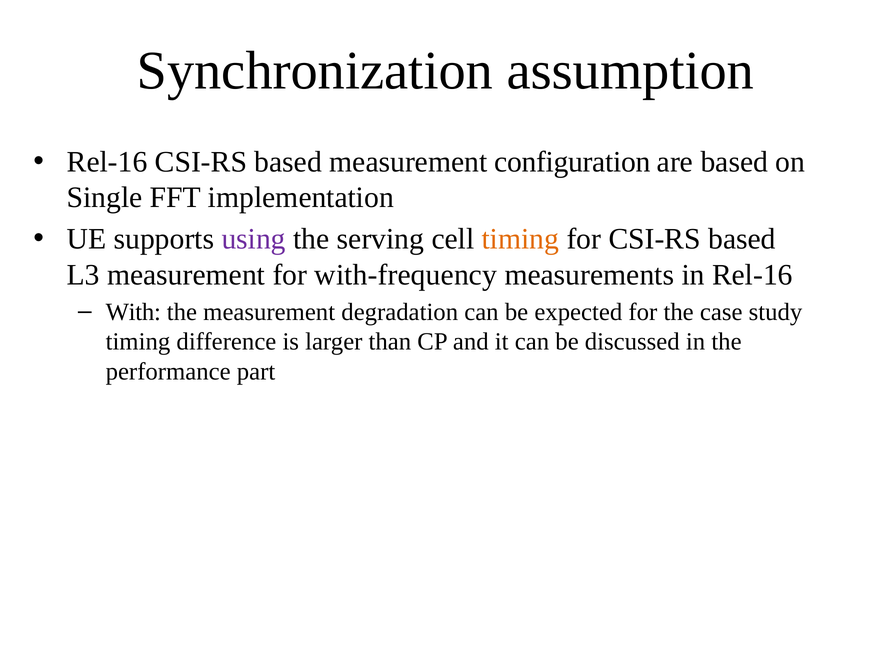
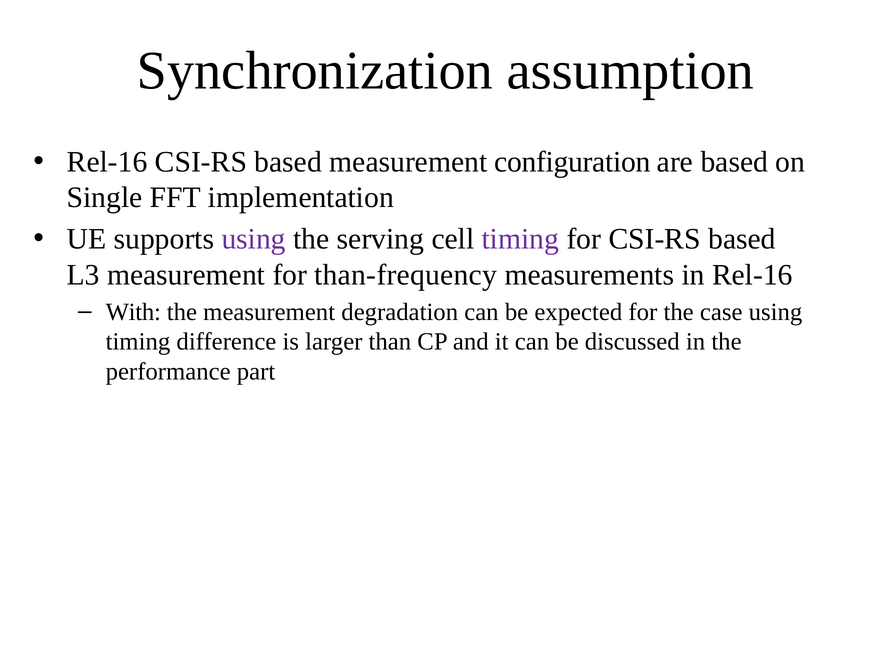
timing at (520, 239) colour: orange -> purple
with-frequency: with-frequency -> than-frequency
case study: study -> using
